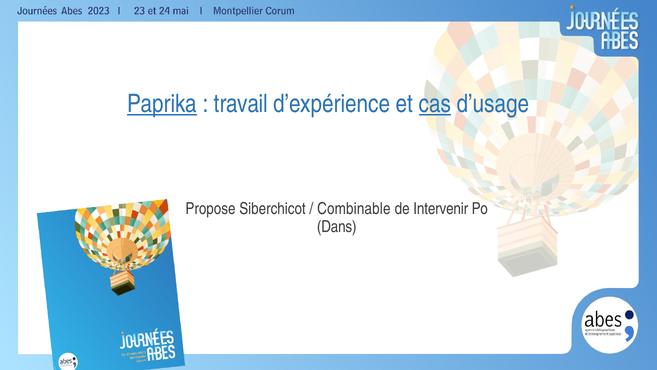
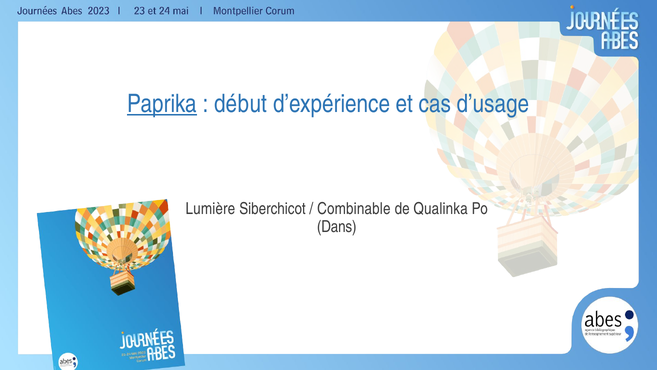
travail: travail -> début
cas underline: present -> none
Propose: Propose -> Lumière
Intervenir: Intervenir -> Qualinka
